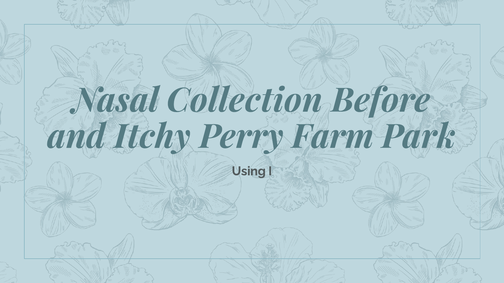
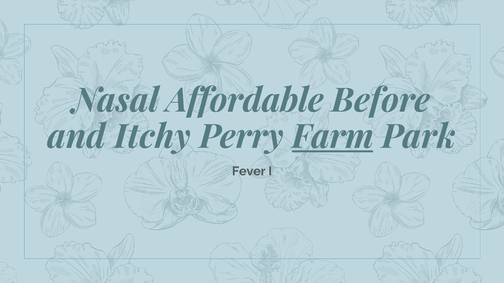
Collection: Collection -> Affordable
Farm underline: none -> present
Using: Using -> Fever
